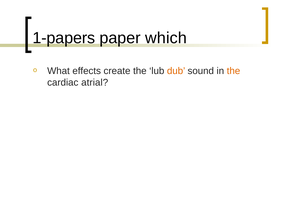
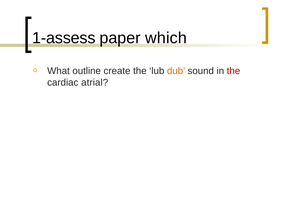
1-papers: 1-papers -> 1-assess
effects: effects -> outline
the at (233, 71) colour: orange -> red
